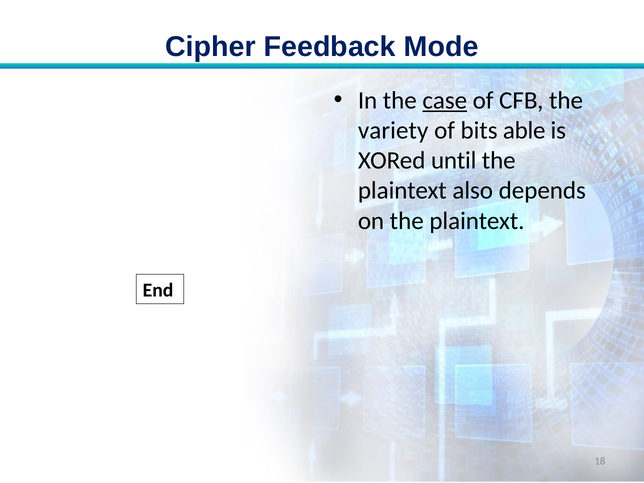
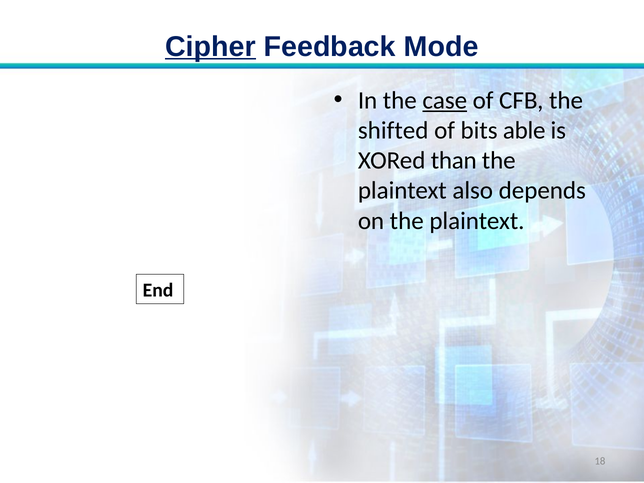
Cipher underline: none -> present
variety: variety -> shifted
until: until -> than
